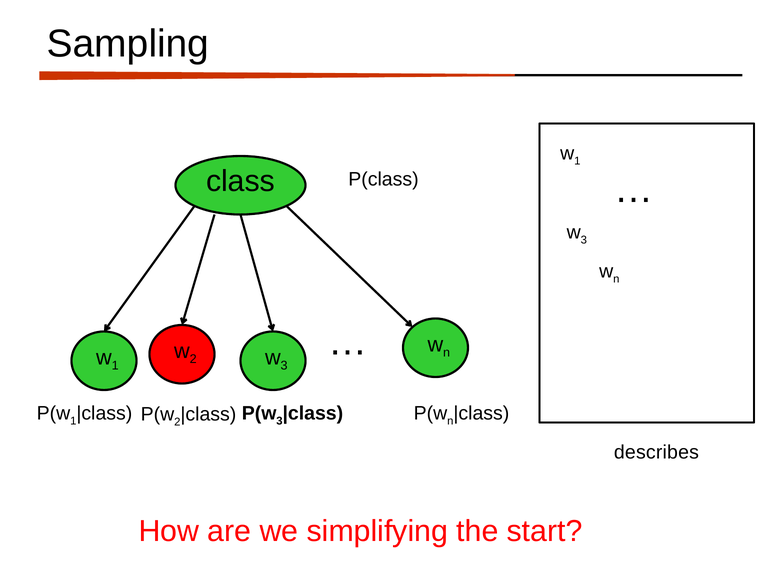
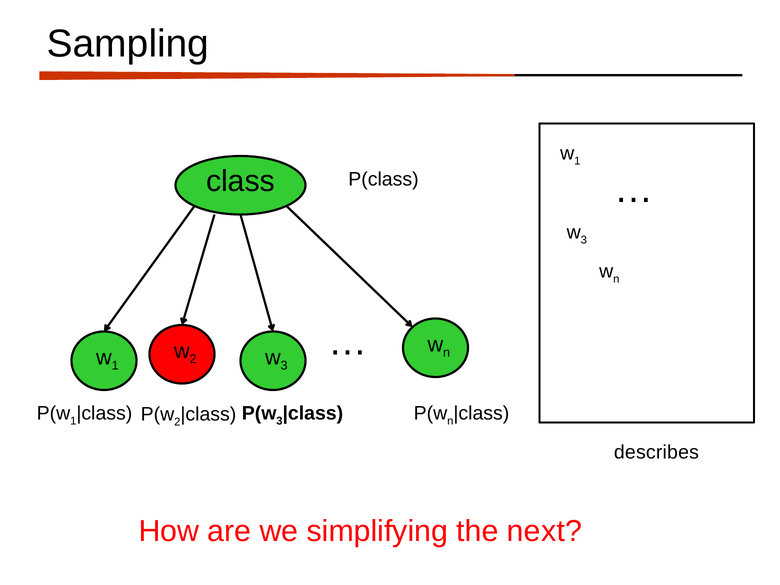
start: start -> next
